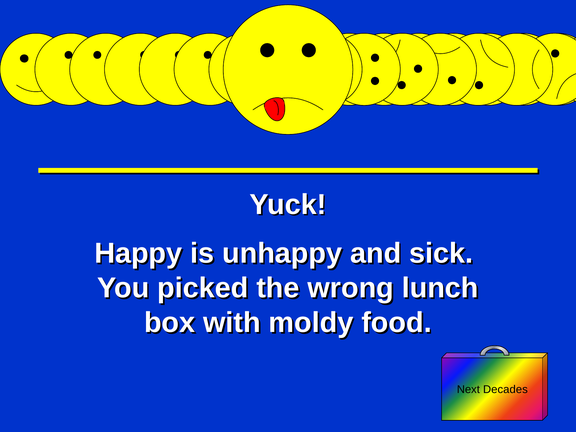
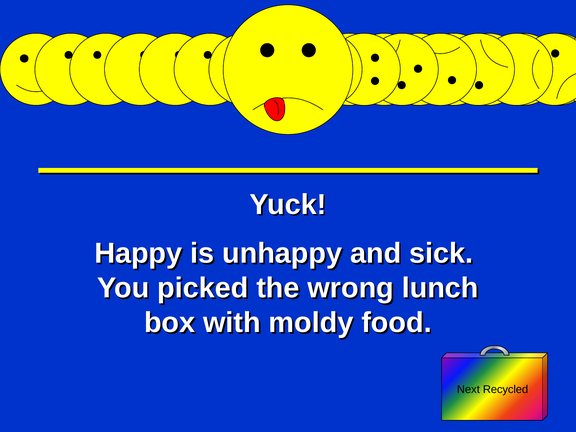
Decades: Decades -> Recycled
